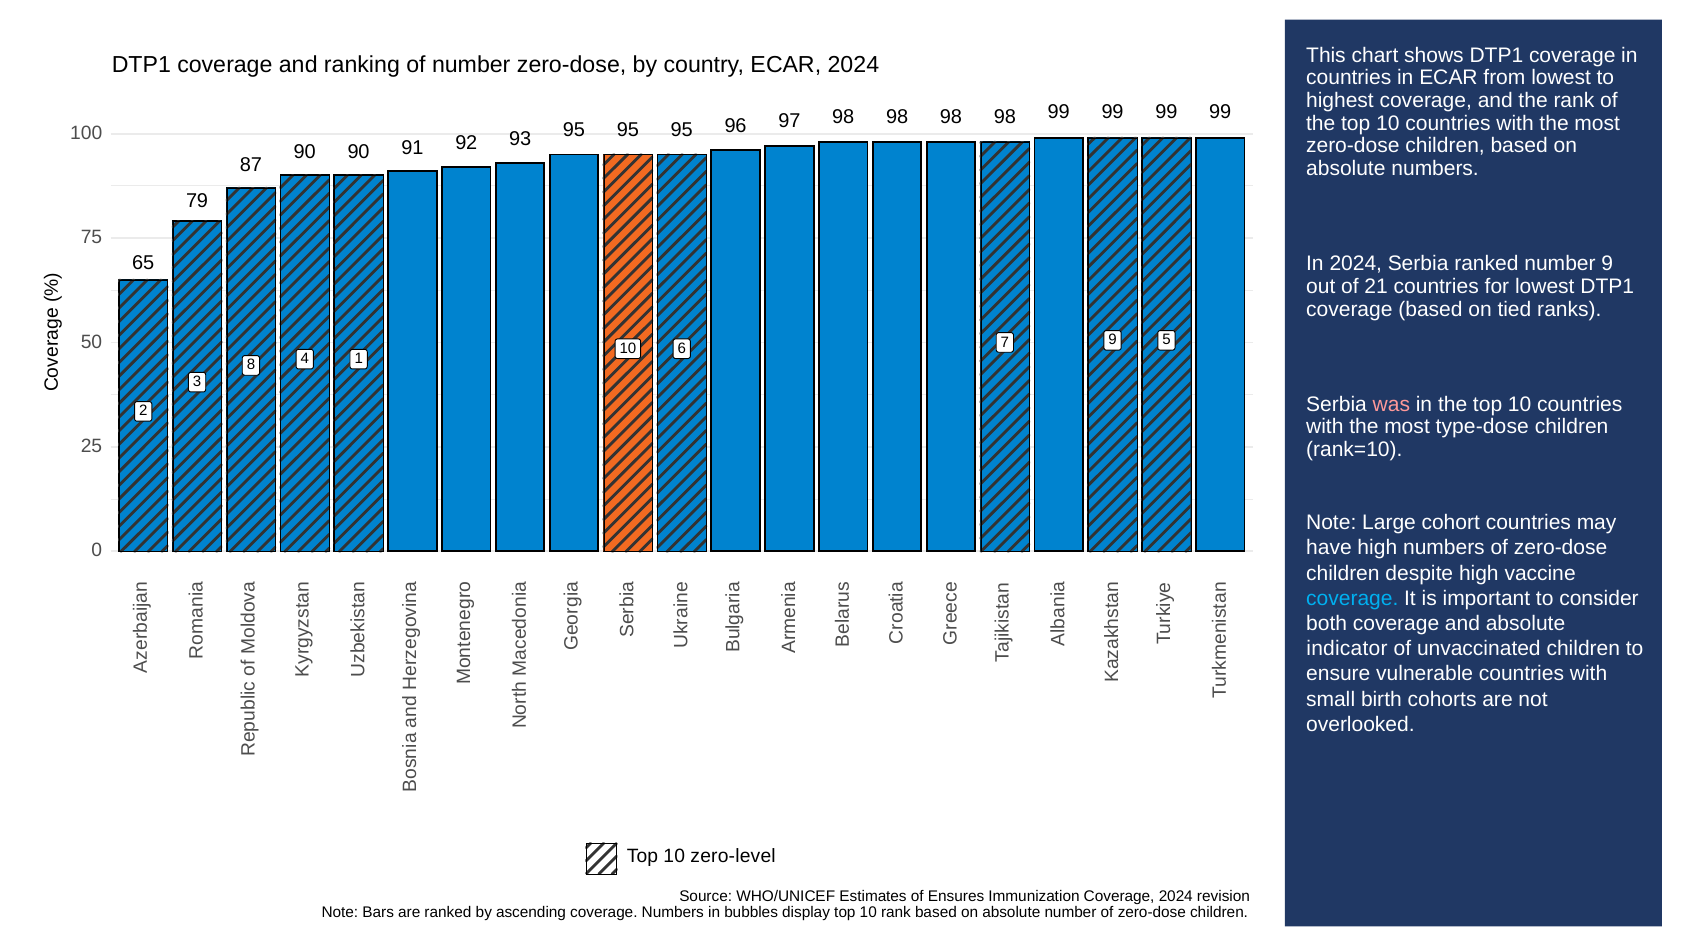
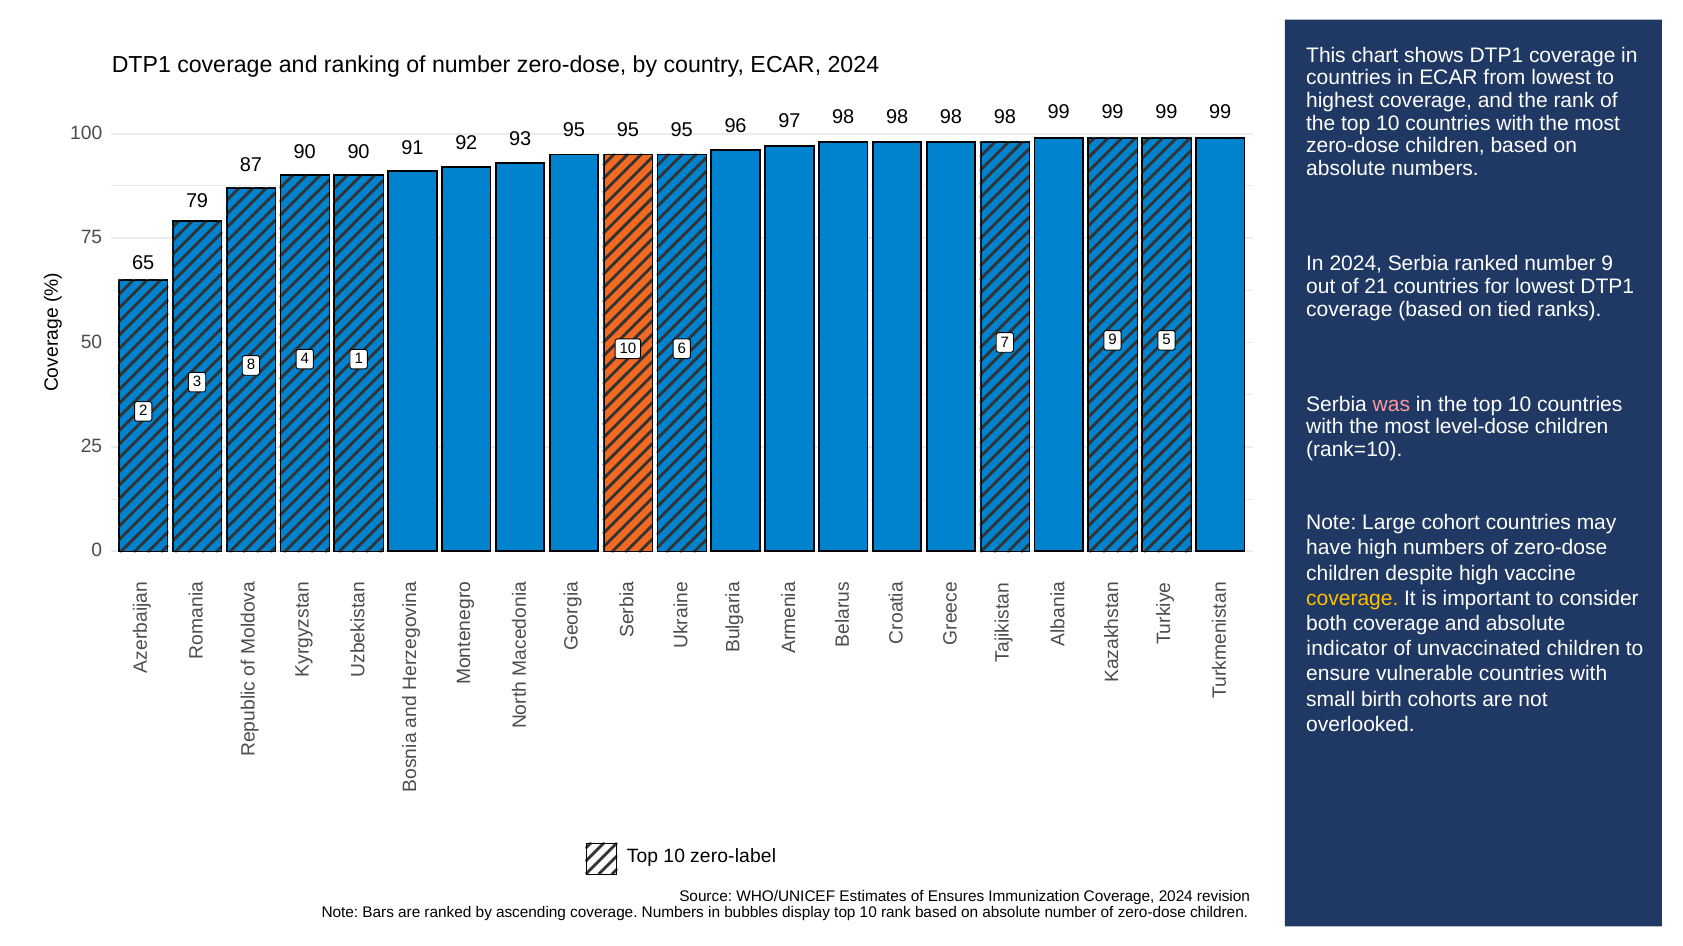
type-dose: type-dose -> level-dose
coverage at (1352, 599) colour: light blue -> yellow
zero-level: zero-level -> zero-label
